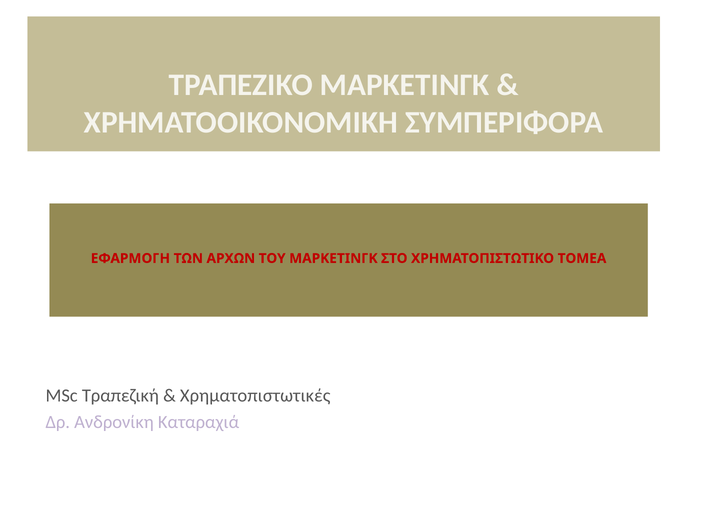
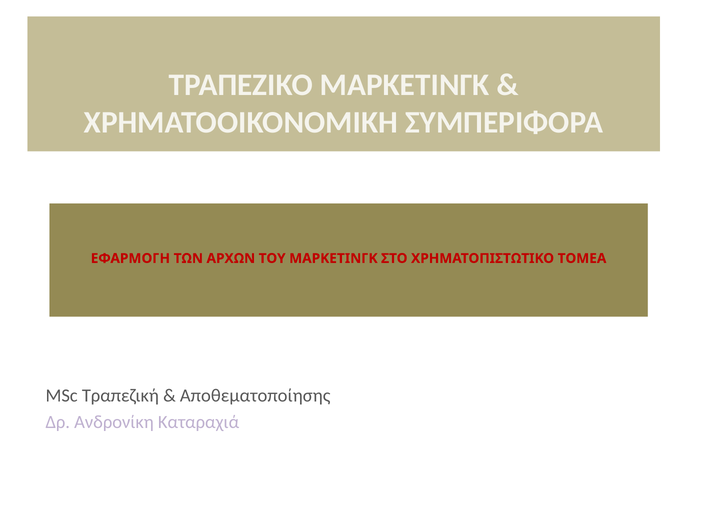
Χρηματοπιστωτικές: Χρηματοπιστωτικές -> Αποθεματοποίησης
